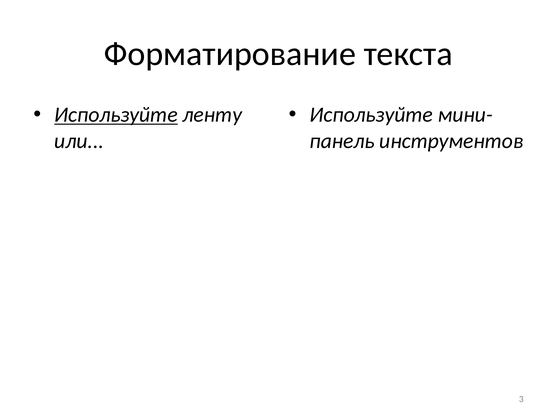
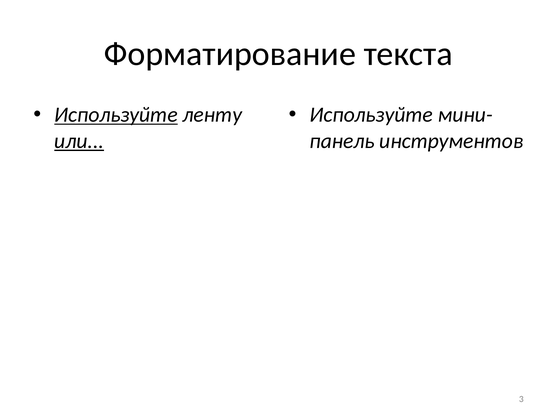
или underline: none -> present
